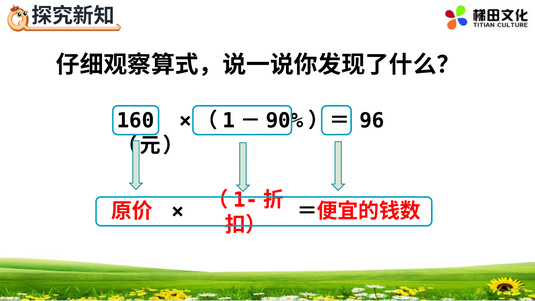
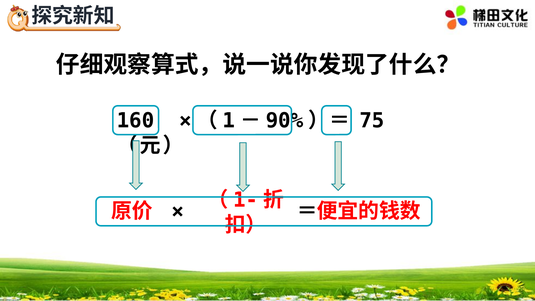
96: 96 -> 75
